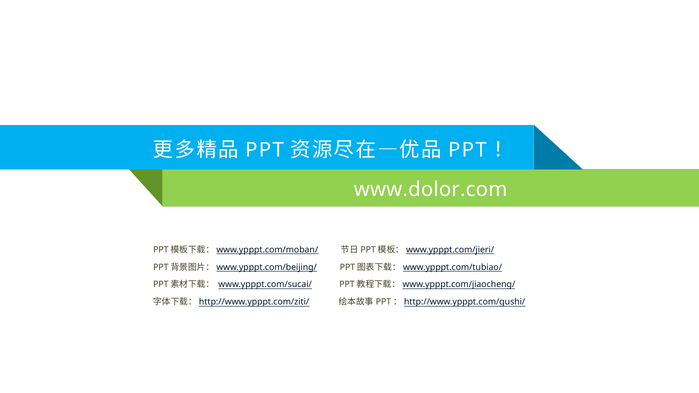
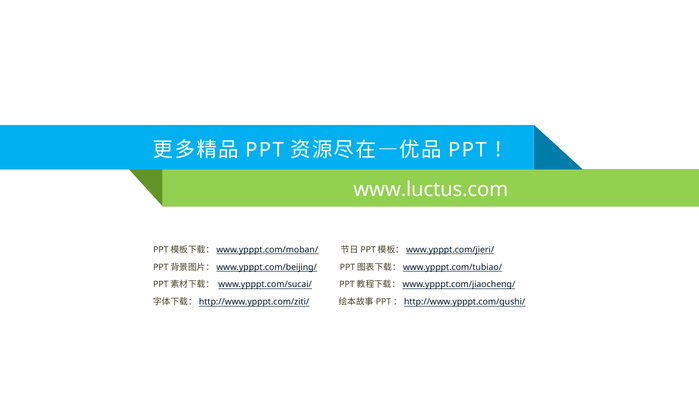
www.dolor.com: www.dolor.com -> www.luctus.com
